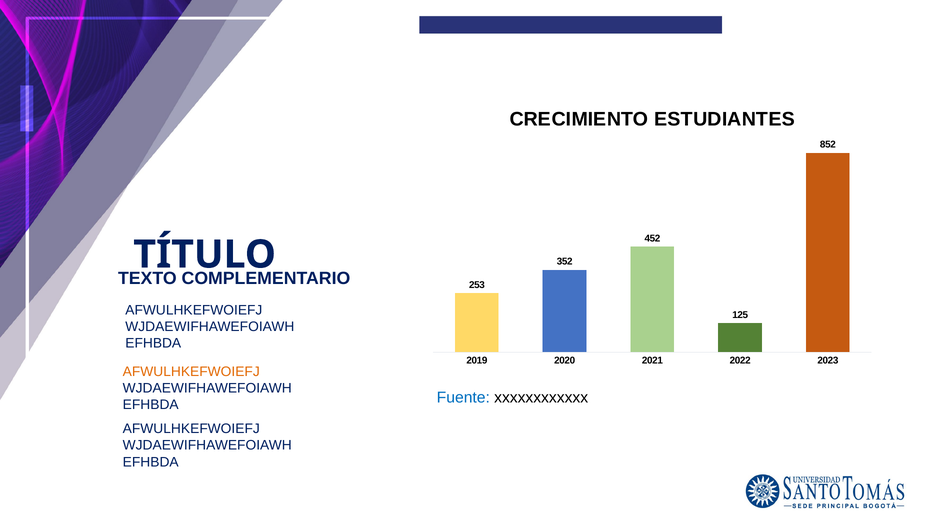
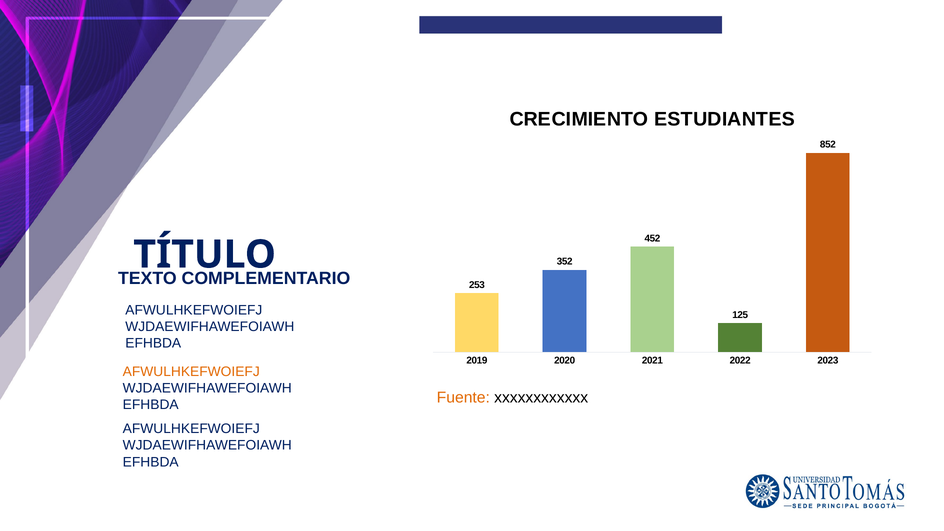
Fuente colour: blue -> orange
